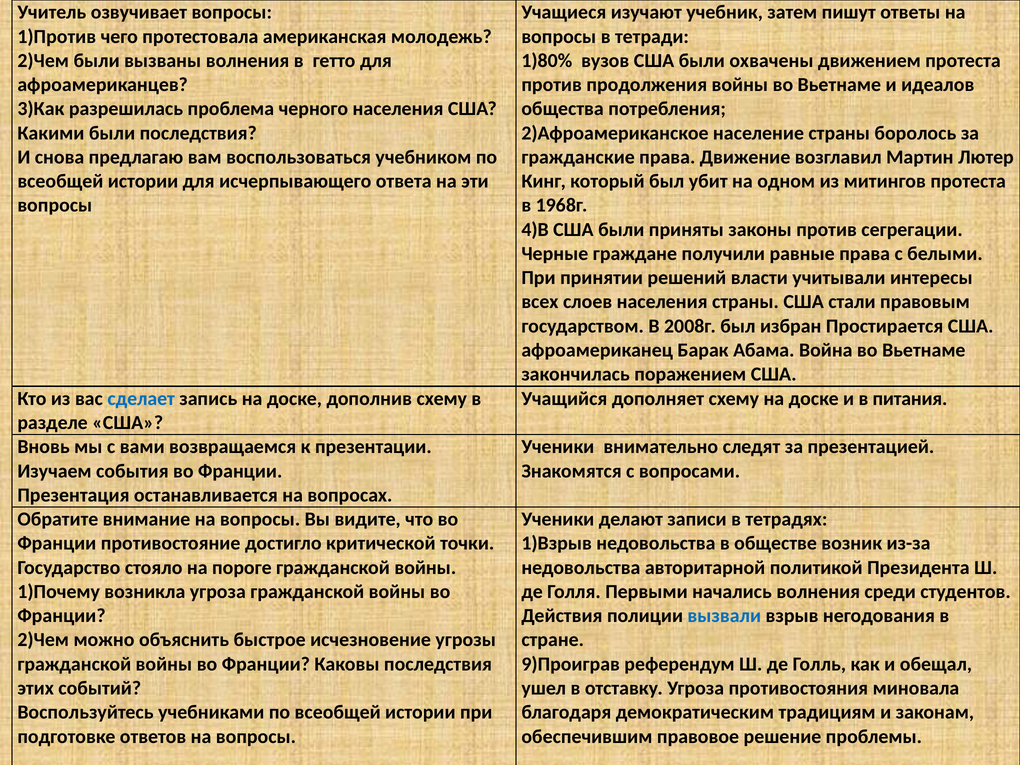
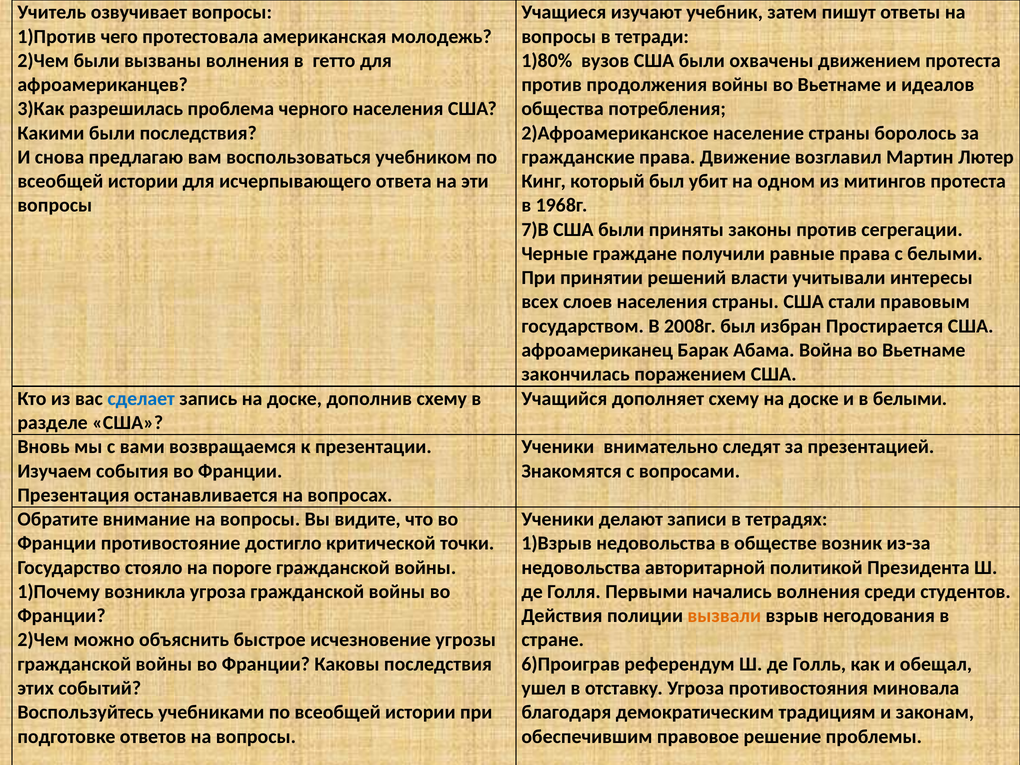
4)В: 4)В -> 7)В
в питания: питания -> белыми
вызвали colour: blue -> orange
9)Проиграв: 9)Проиграв -> 6)Проиграв
